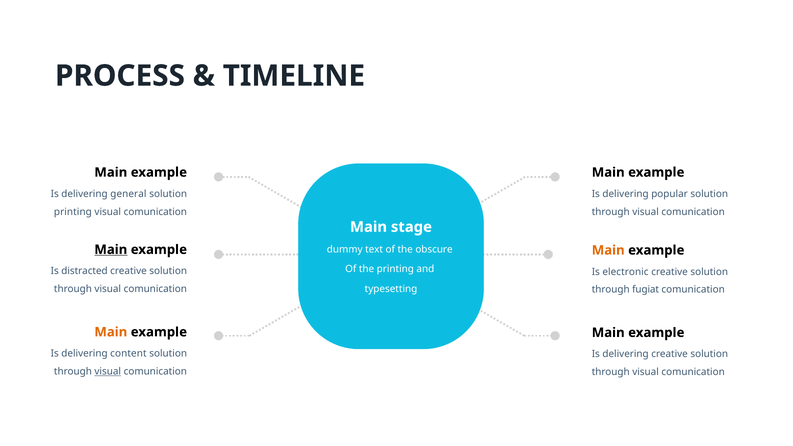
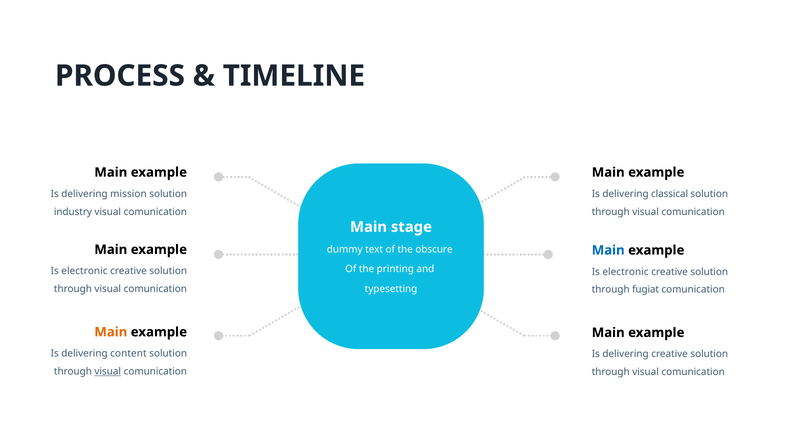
general: general -> mission
popular: popular -> classical
printing at (73, 212): printing -> industry
Main at (111, 250) underline: present -> none
Main at (608, 250) colour: orange -> blue
distracted at (85, 271): distracted -> electronic
